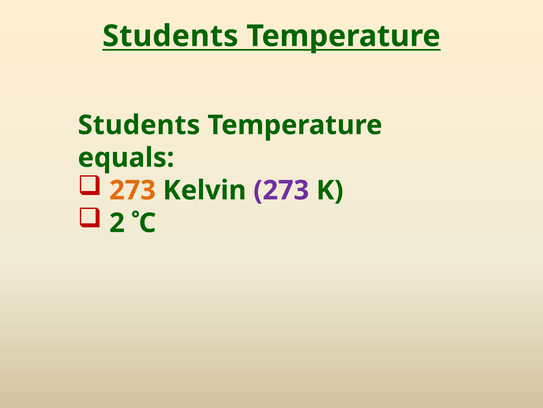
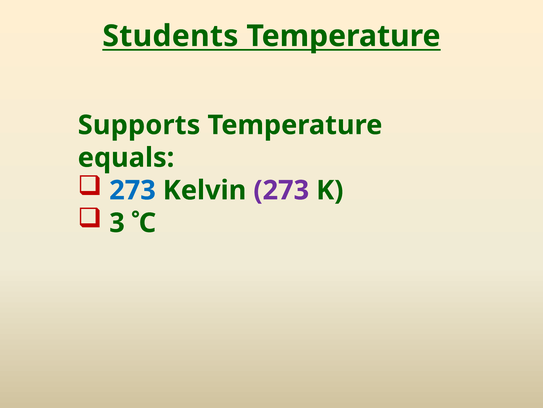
Students at (139, 125): Students -> Supports
273 at (132, 190) colour: orange -> blue
2: 2 -> 3
